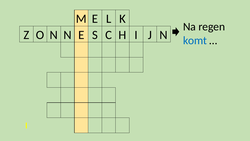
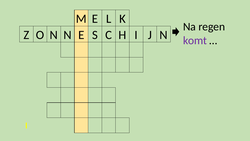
komt colour: blue -> purple
